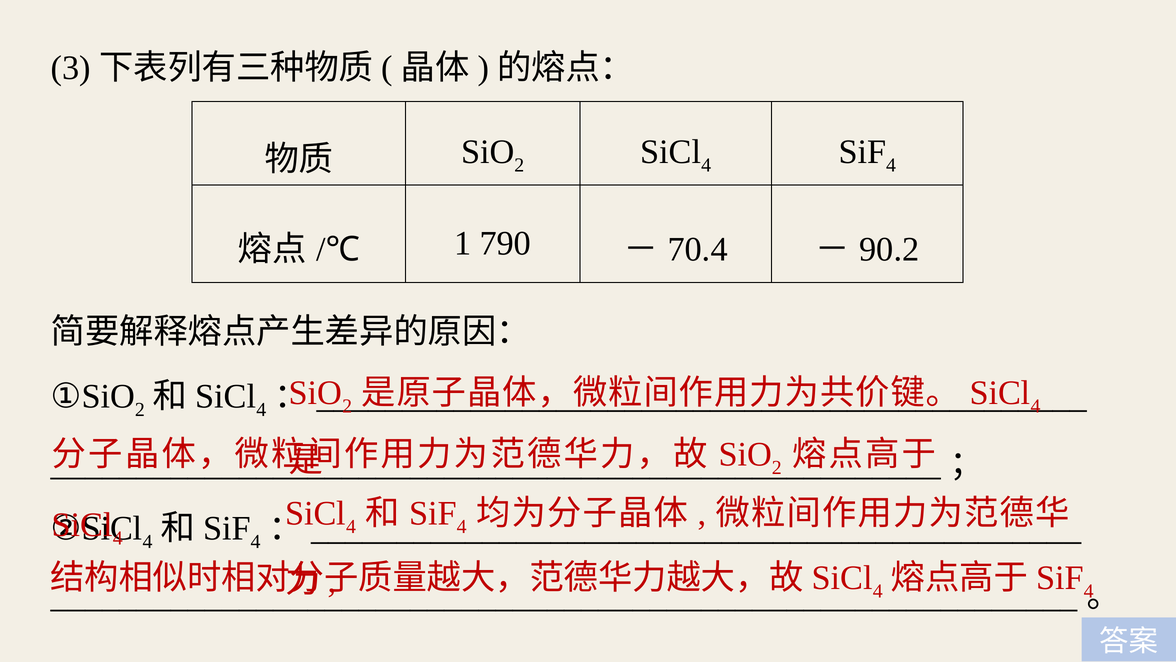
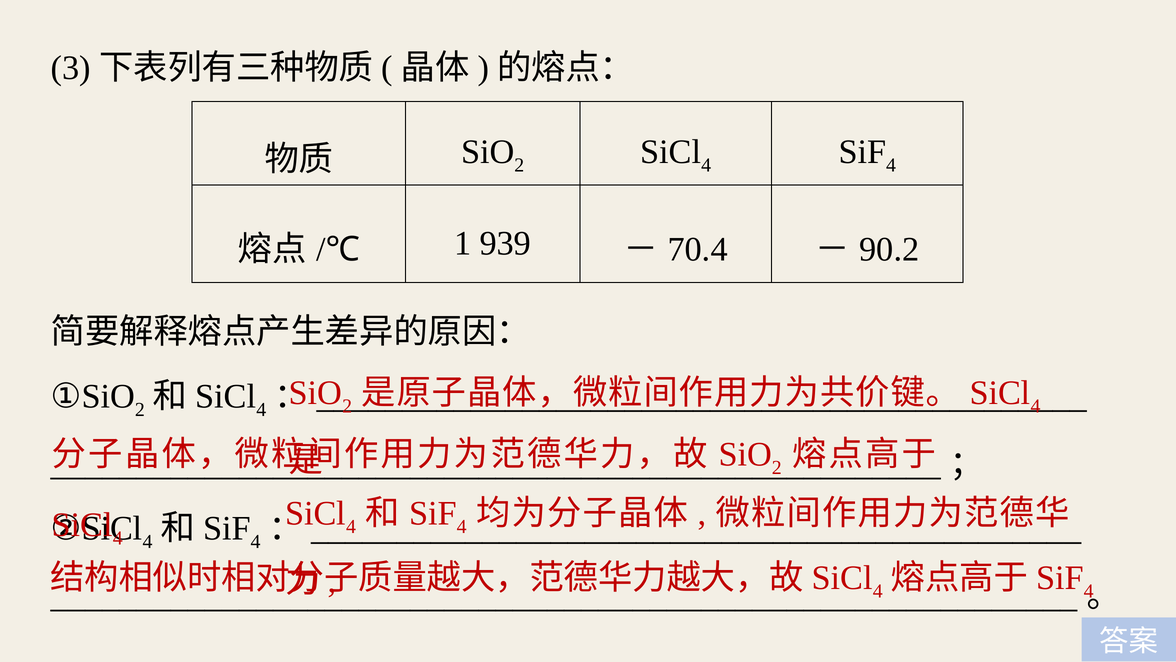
790: 790 -> 939
